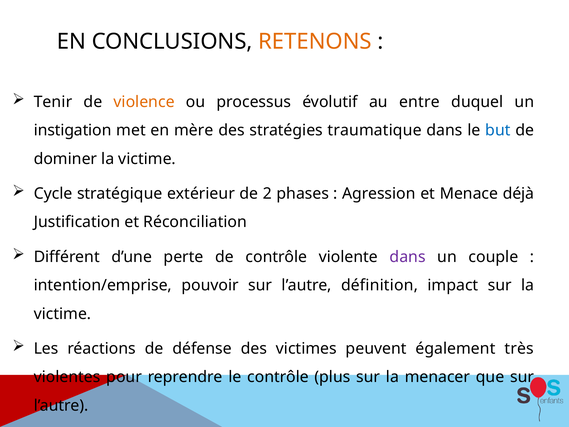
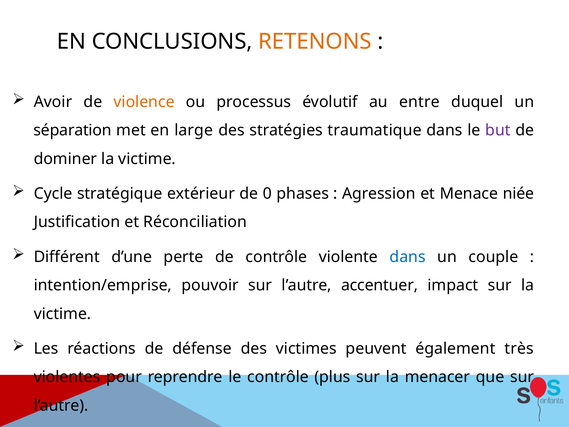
Tenir: Tenir -> Avoir
instigation: instigation -> séparation
mère: mère -> large
but colour: blue -> purple
2: 2 -> 0
déjà: déjà -> niée
dans at (408, 257) colour: purple -> blue
définition: définition -> accentuer
